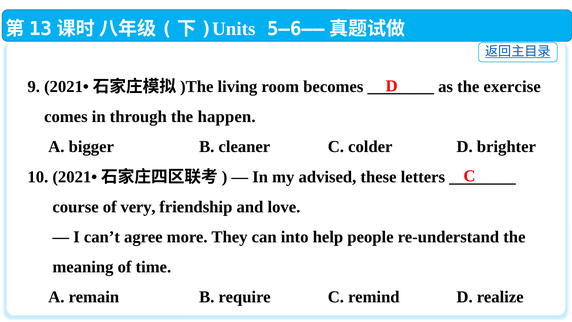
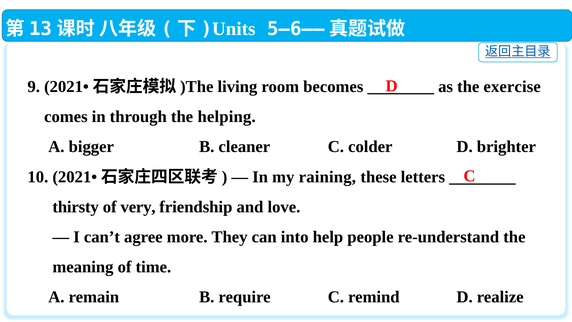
happen: happen -> helping
advised: advised -> raining
course: course -> thirsty
